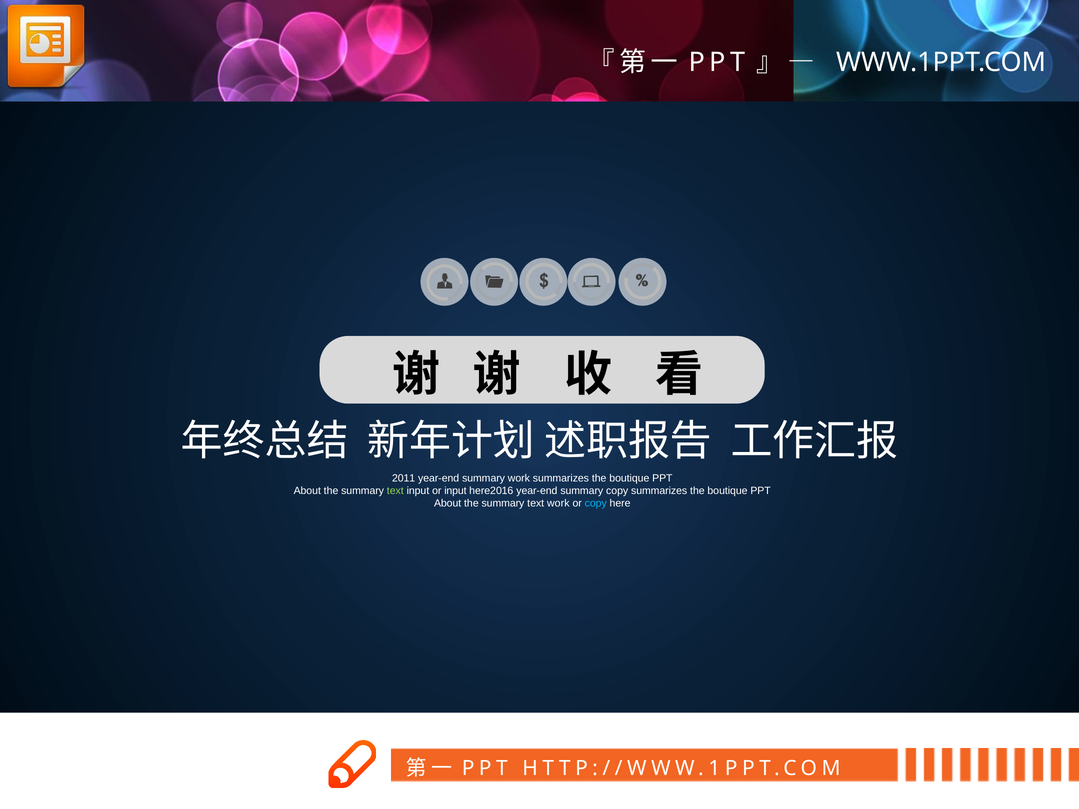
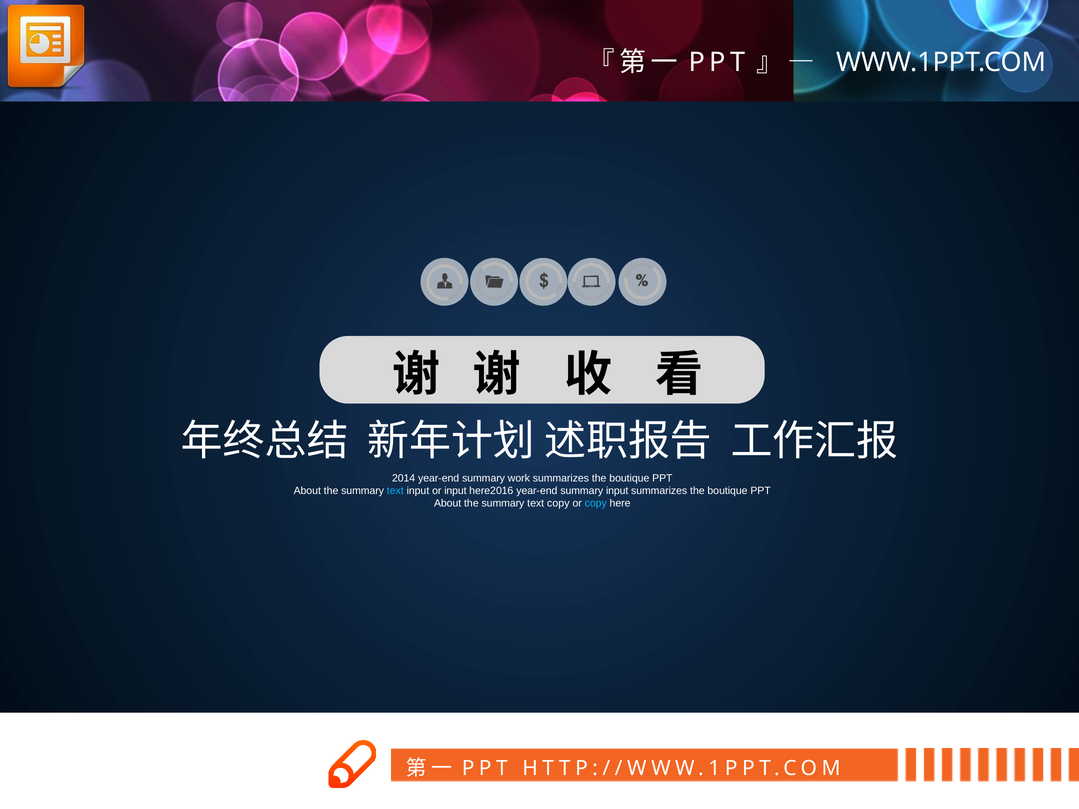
2011: 2011 -> 2014
text at (395, 491) colour: light green -> light blue
summary copy: copy -> input
text work: work -> copy
